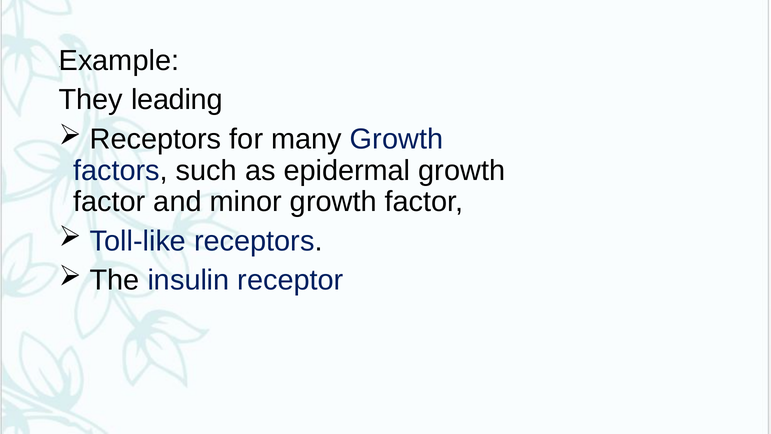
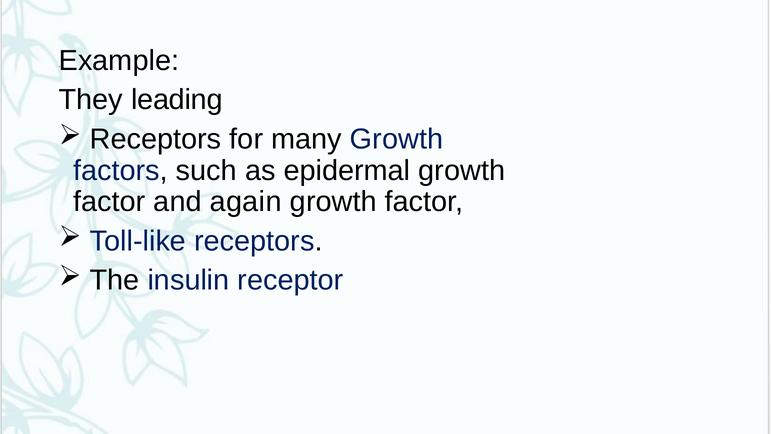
minor: minor -> again
